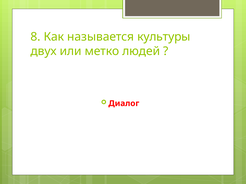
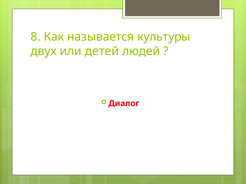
метко: метко -> детей
